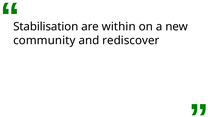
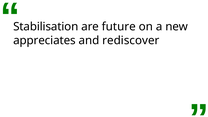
within: within -> future
community: community -> appreciates
